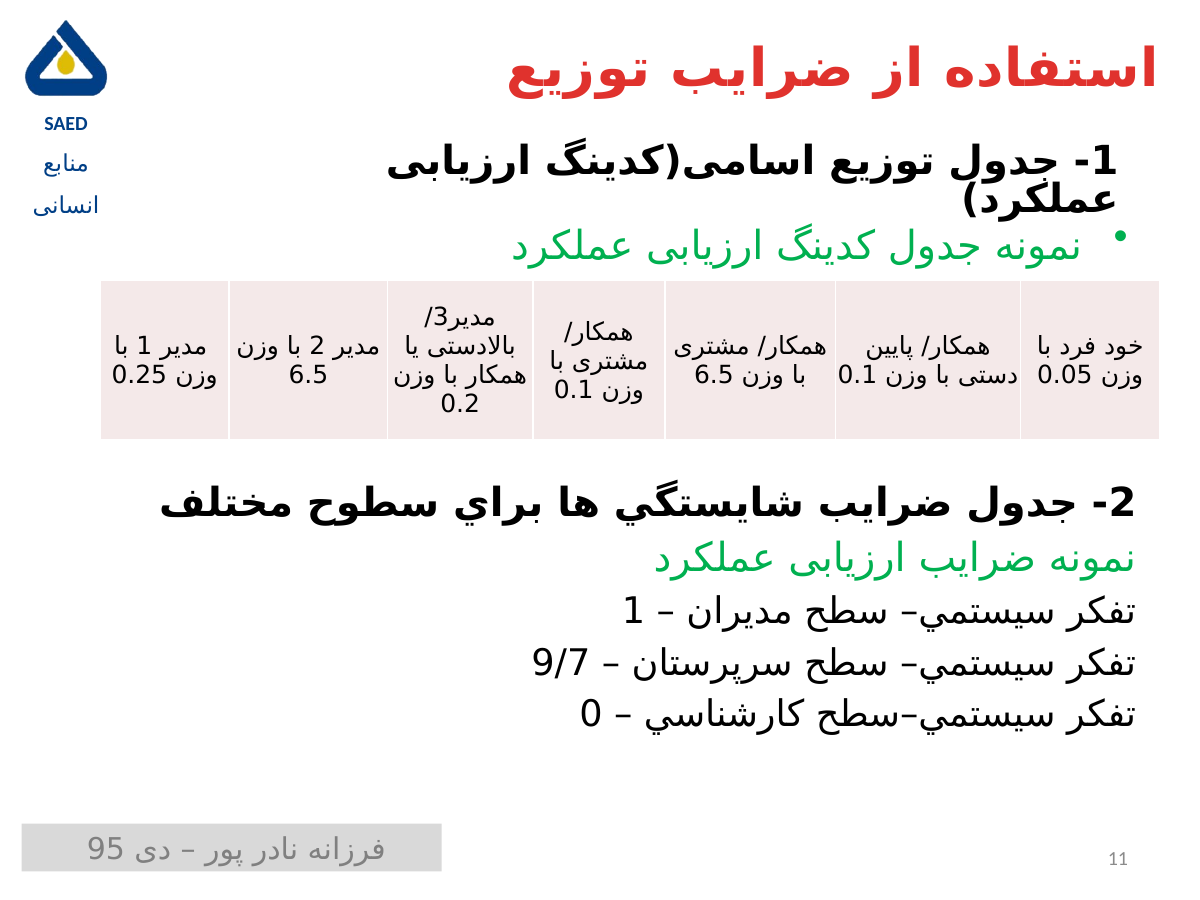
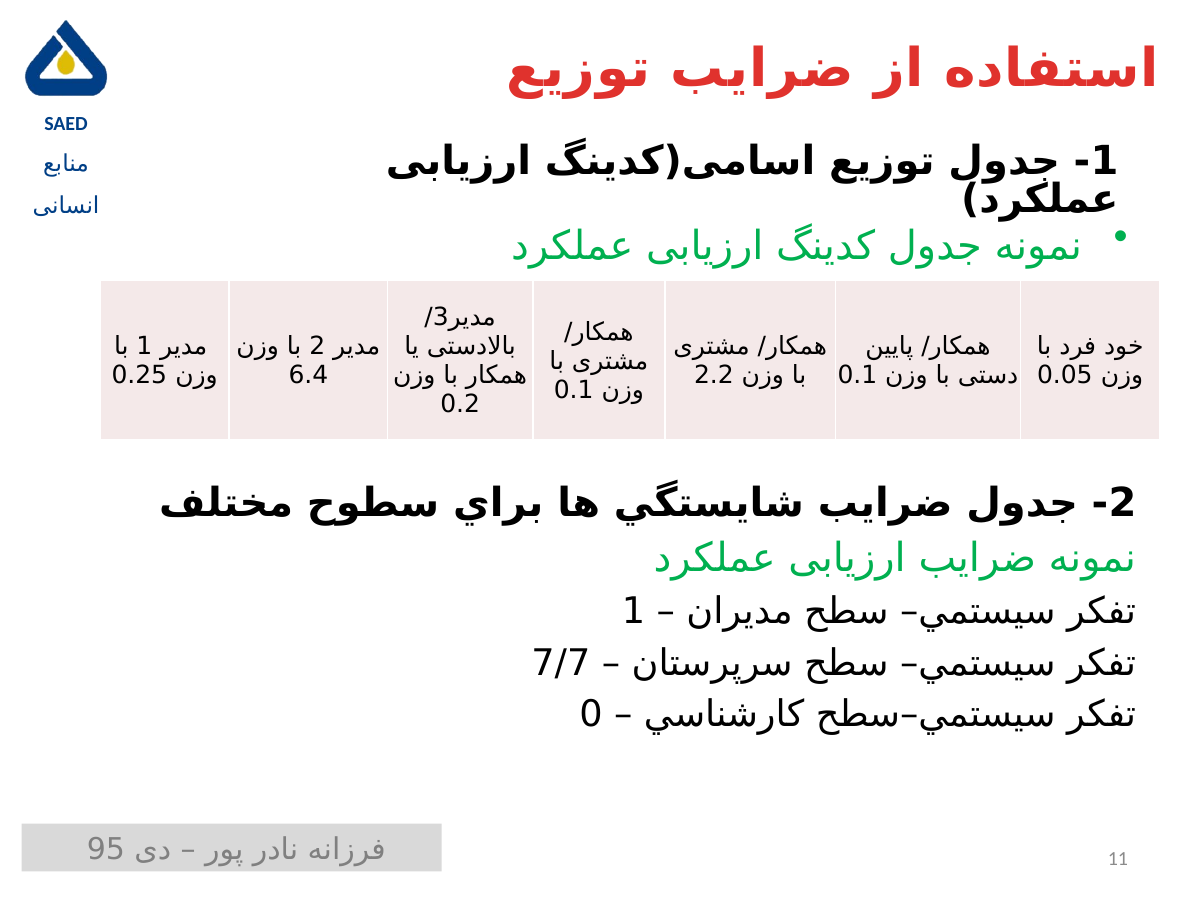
6.5 at (308, 375): 6.5 -> 6.4
6.5 at (714, 375): 6.5 -> 2.2
9/7: 9/7 -> 7/7
